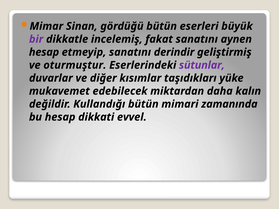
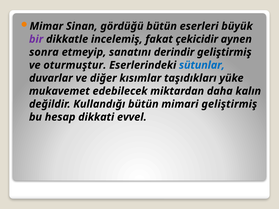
fakat sanatını: sanatını -> çekicidir
hesap at (44, 52): hesap -> sonra
sütunlar colour: purple -> blue
mimari zamanında: zamanında -> geliştirmiş
